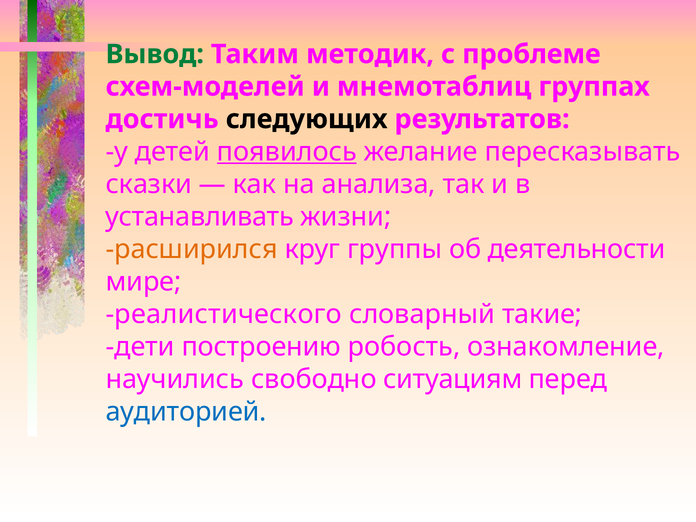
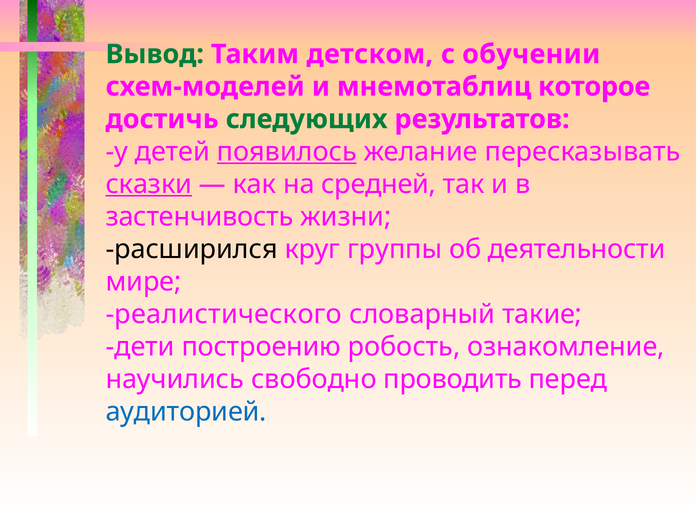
методик: методик -> детском
проблеме: проблеме -> обучении
группах: группах -> которое
следующих colour: black -> green
сказки underline: none -> present
анализа: анализа -> средней
устанавливать: устанавливать -> застенчивость
расширился colour: orange -> black
ситуациям: ситуациям -> проводить
